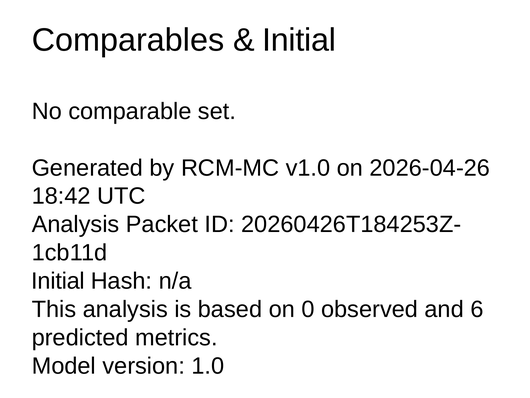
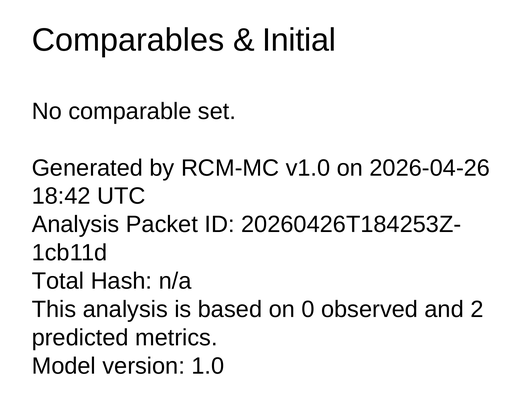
Initial at (58, 281): Initial -> Total
6: 6 -> 2
